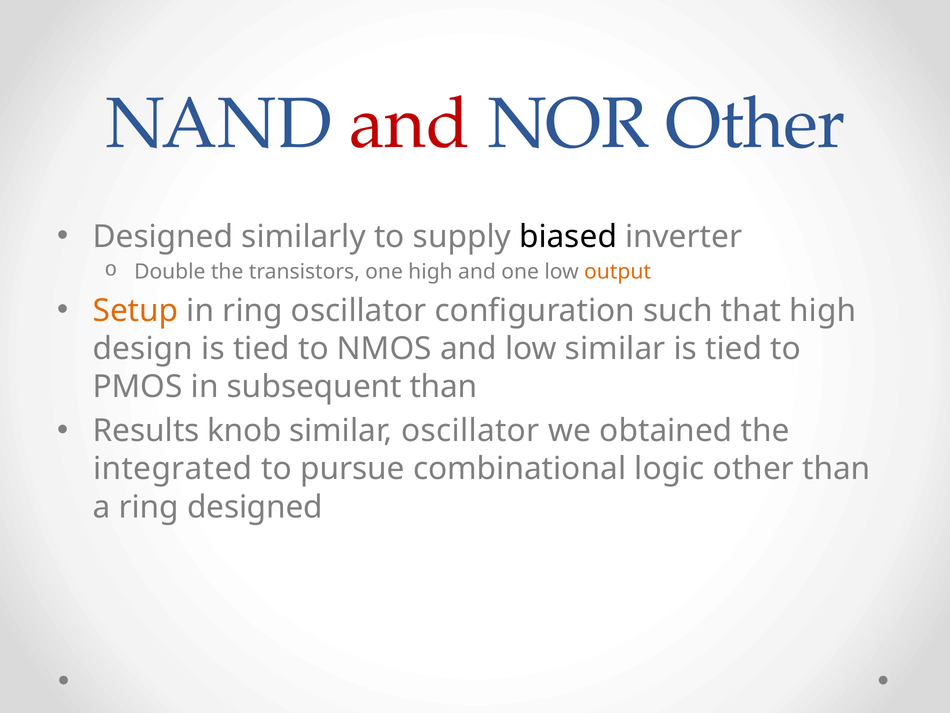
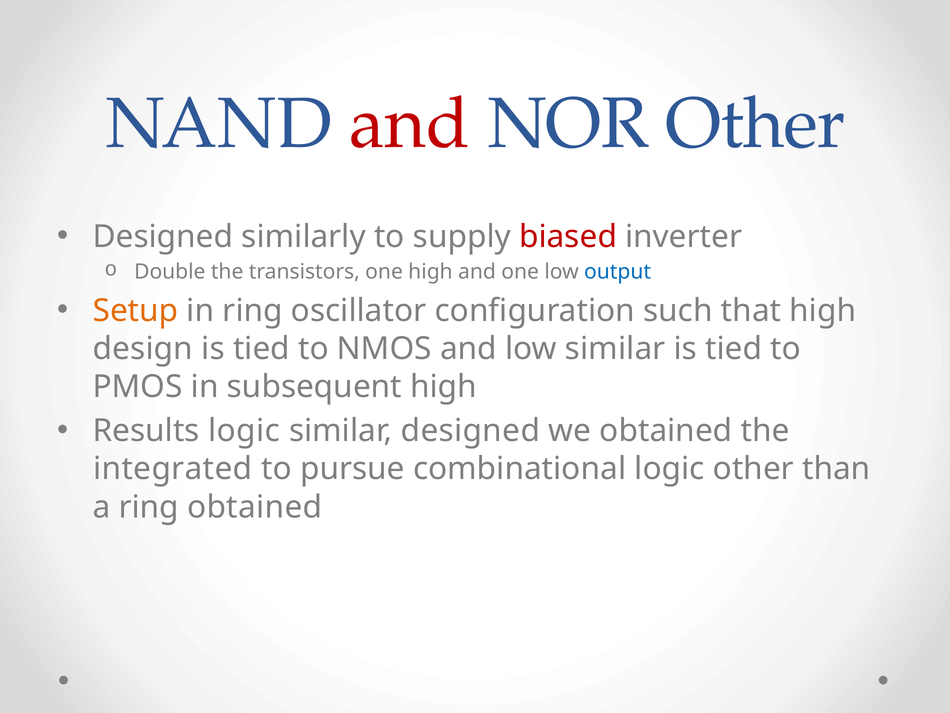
biased colour: black -> red
output colour: orange -> blue
subsequent than: than -> high
Results knob: knob -> logic
similar oscillator: oscillator -> designed
ring designed: designed -> obtained
